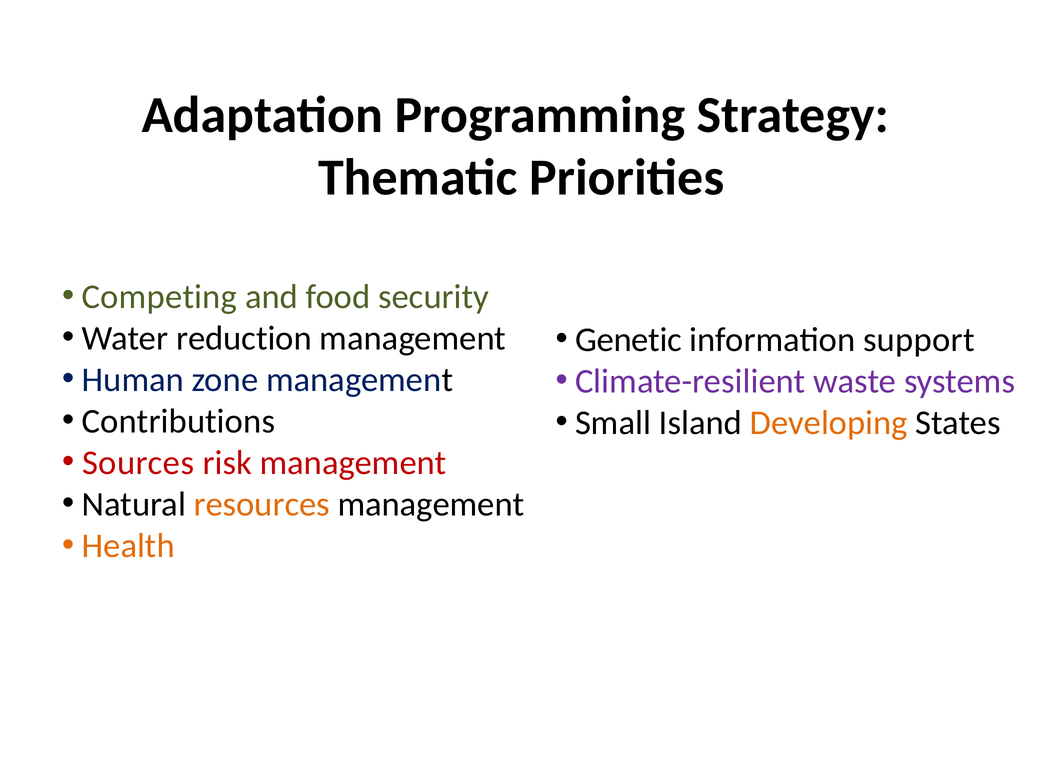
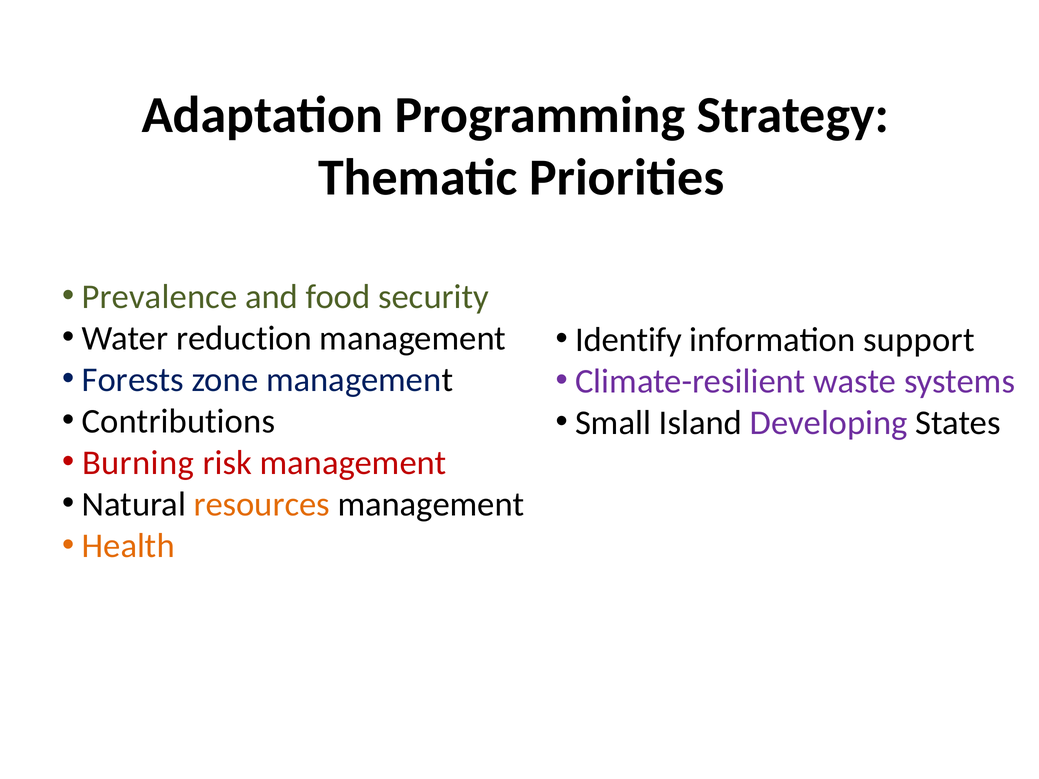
Competing: Competing -> Prevalence
Genetic: Genetic -> Identify
Human: Human -> Forests
Developing colour: orange -> purple
Sources: Sources -> Burning
